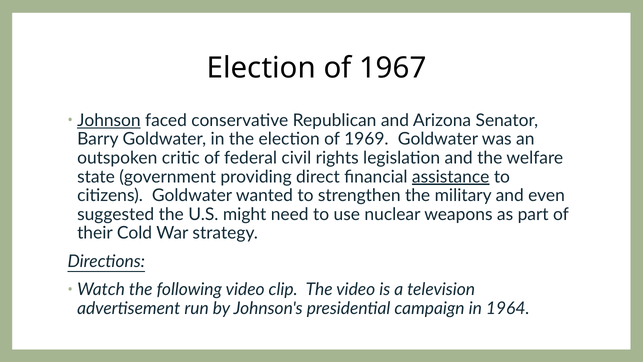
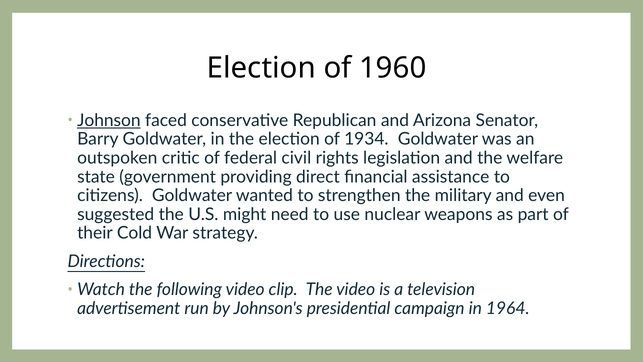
1967: 1967 -> 1960
1969: 1969 -> 1934
assistance underline: present -> none
